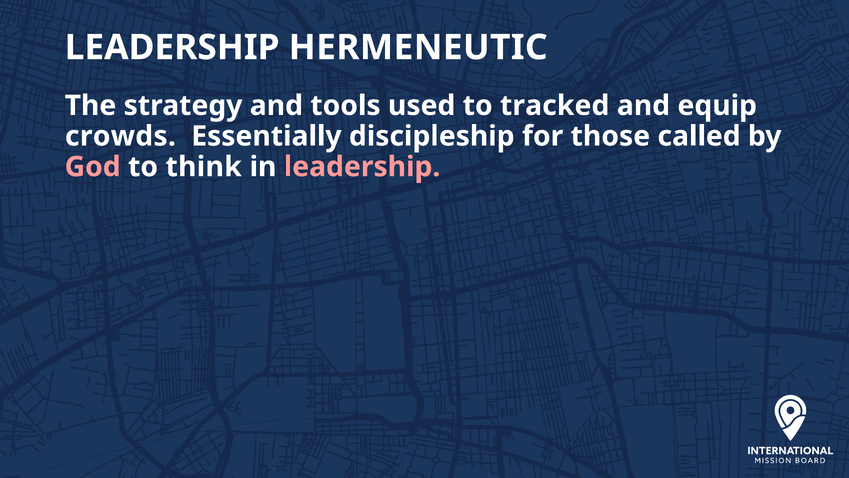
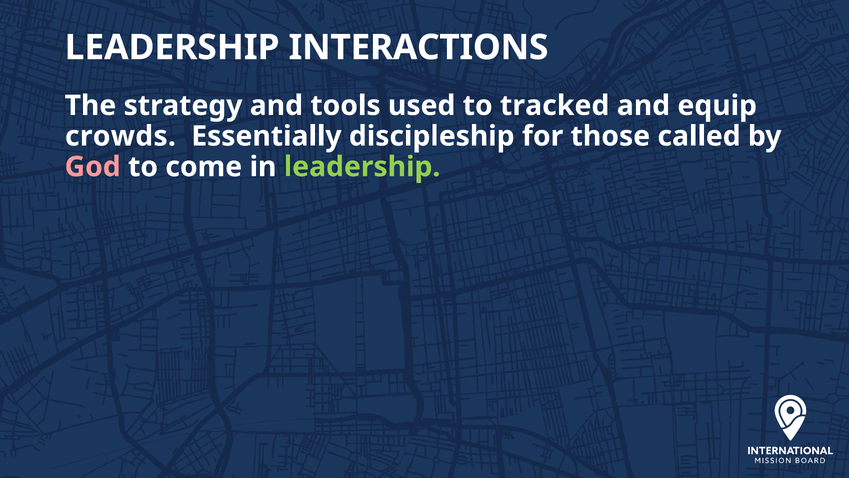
HERMENEUTIC: HERMENEUTIC -> INTERACTIONS
think: think -> come
leadership at (362, 167) colour: pink -> light green
